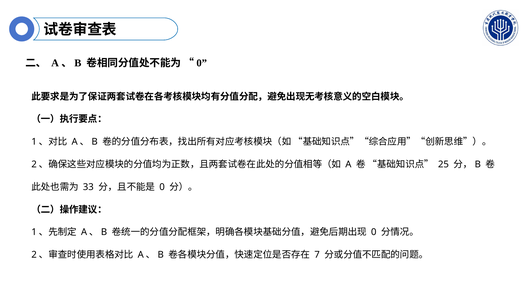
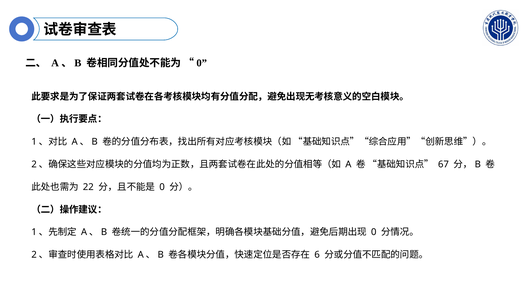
25: 25 -> 67
33: 33 -> 22
7: 7 -> 6
